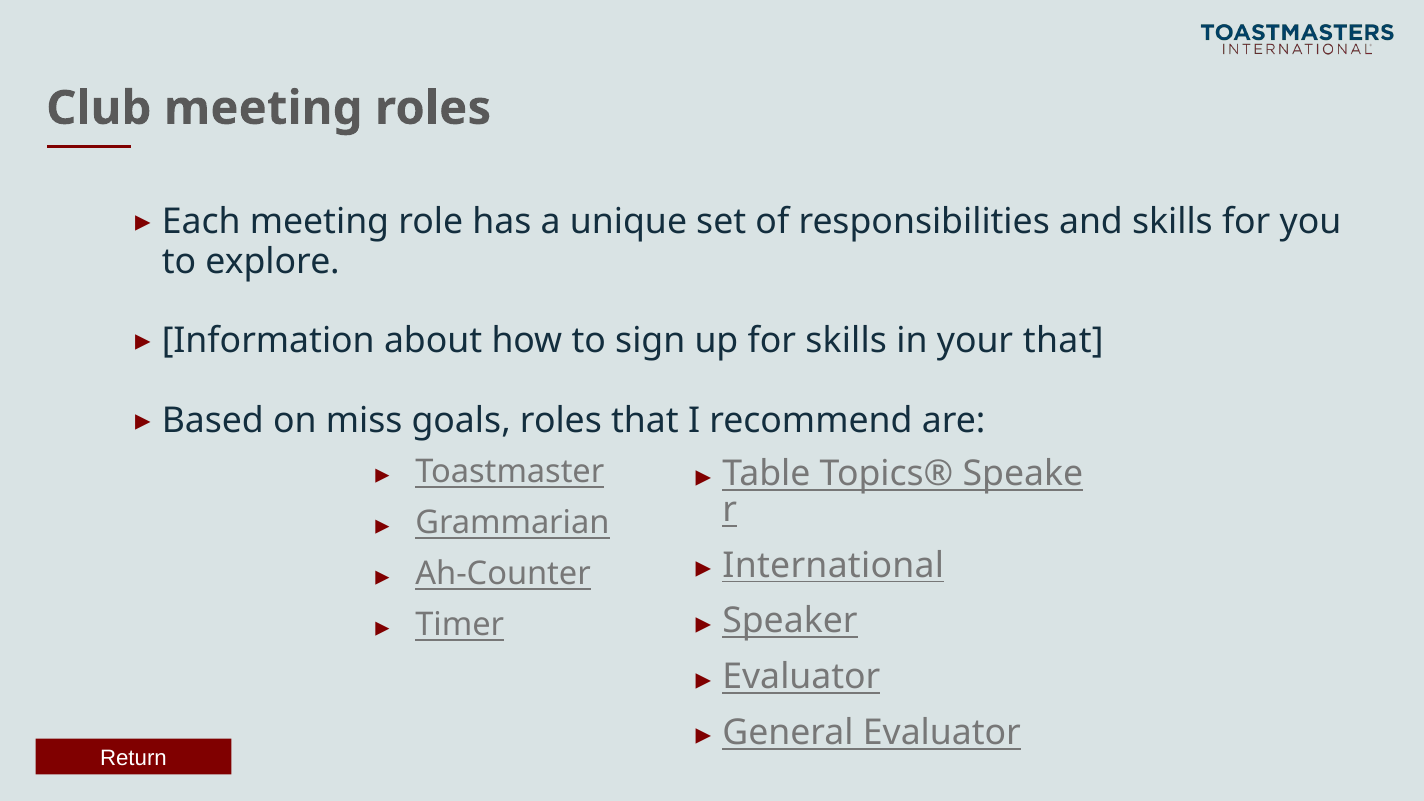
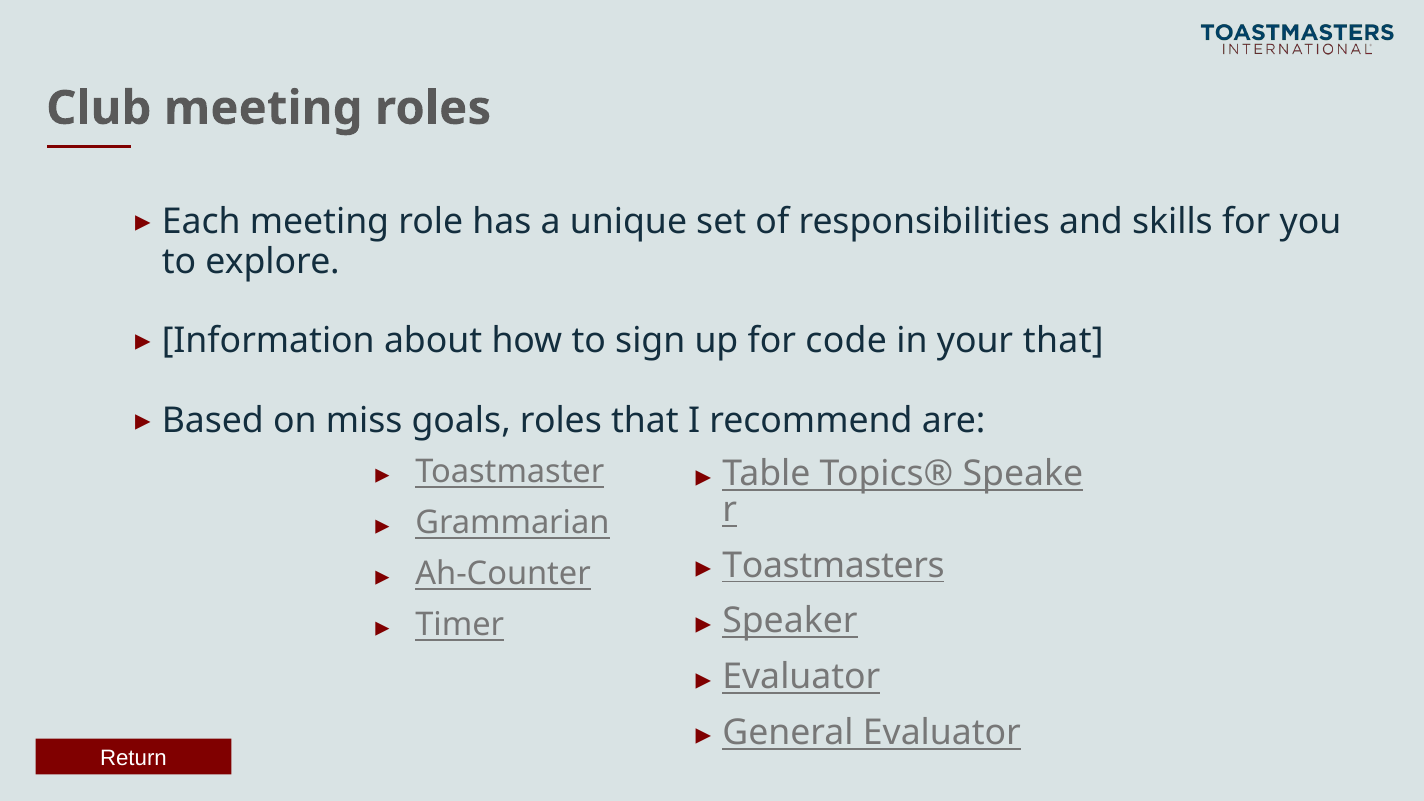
for skills: skills -> code
International: International -> Toastmasters
